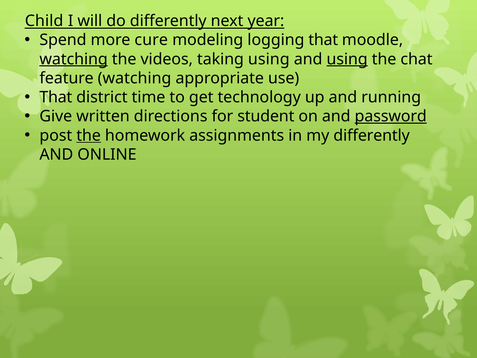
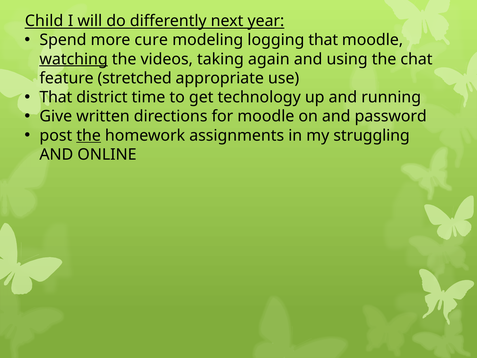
taking using: using -> again
using at (347, 59) underline: present -> none
feature watching: watching -> stretched
for student: student -> moodle
password underline: present -> none
my differently: differently -> struggling
